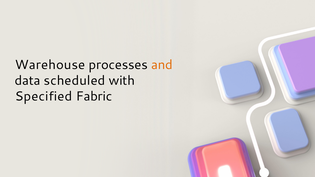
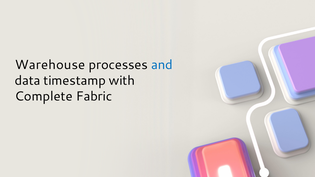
and colour: orange -> blue
scheduled: scheduled -> timestamp
Specified: Specified -> Complete
